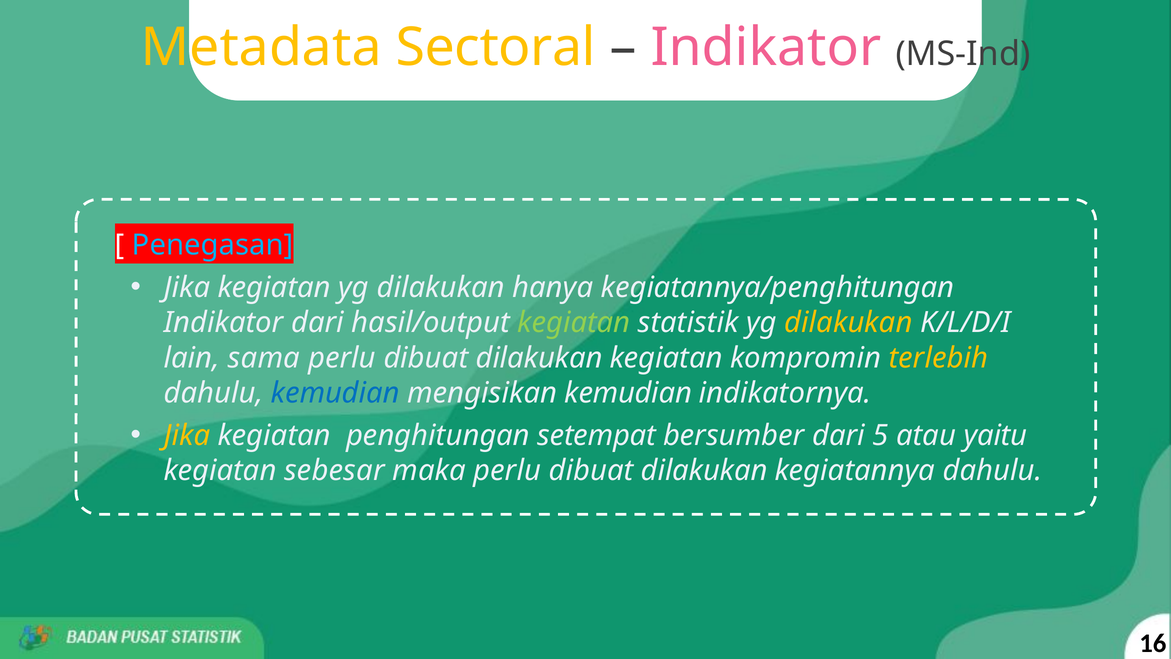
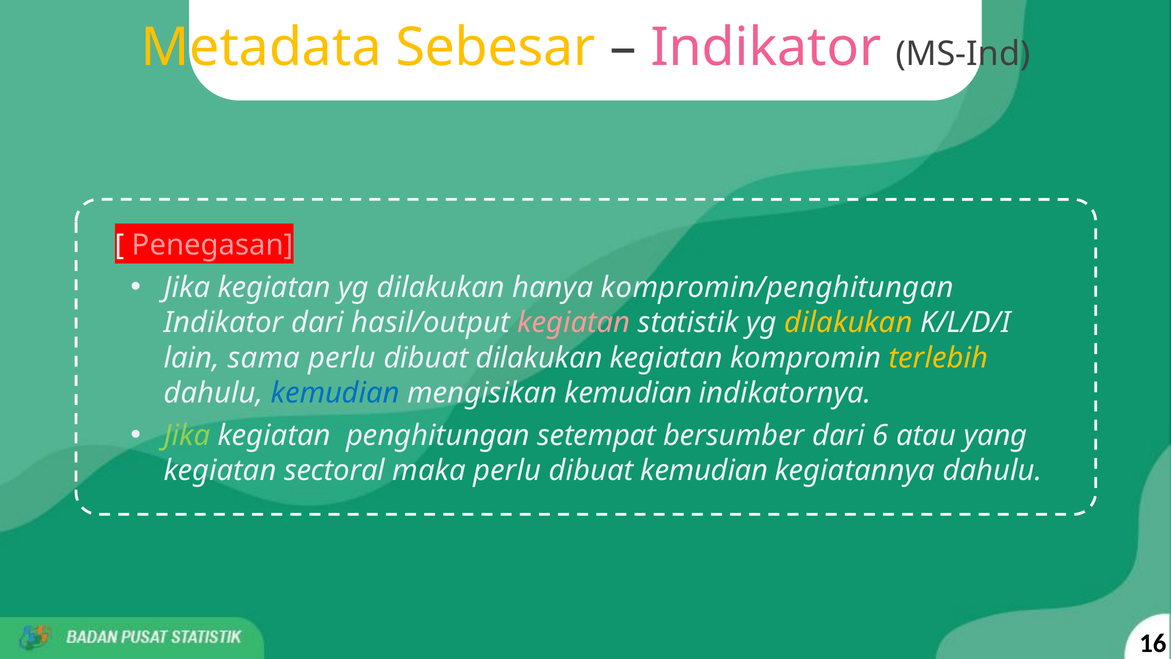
Sectoral: Sectoral -> Sebesar
Penegasan colour: light blue -> pink
kegiatannya/penghitungan: kegiatannya/penghitungan -> kompromin/penghitungan
kegiatan at (574, 323) colour: light green -> pink
Jika at (187, 435) colour: yellow -> light green
5: 5 -> 6
yaitu: yaitu -> yang
sebesar: sebesar -> sectoral
maka perlu dibuat dilakukan: dilakukan -> kemudian
